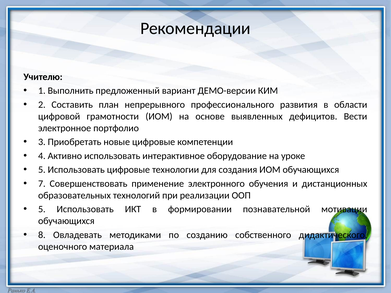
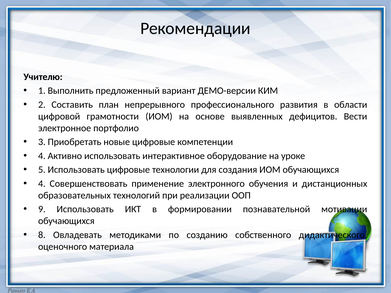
7 at (42, 184): 7 -> 4
5 at (42, 209): 5 -> 9
